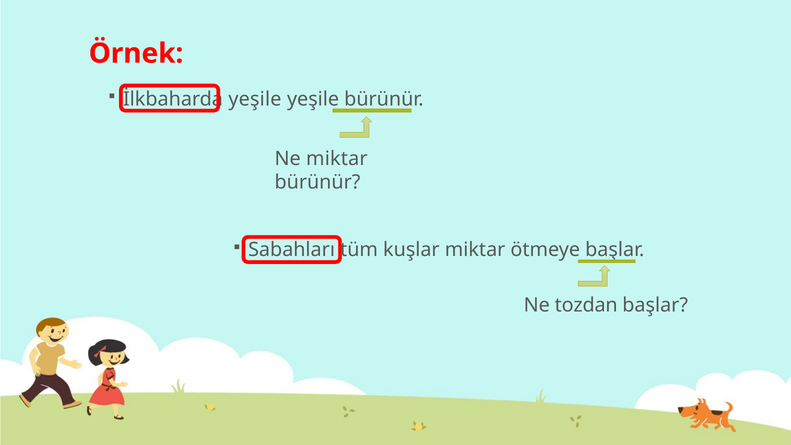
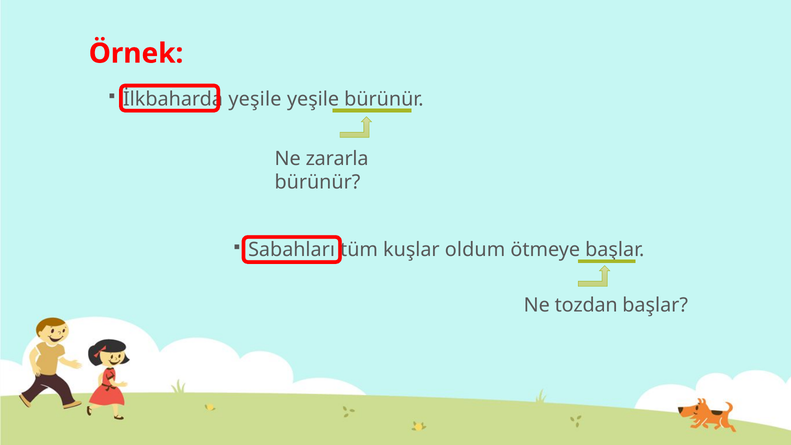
Ne miktar: miktar -> zararla
kuşlar miktar: miktar -> oldum
